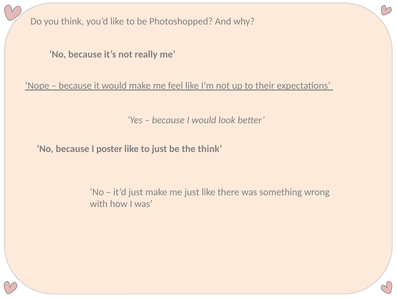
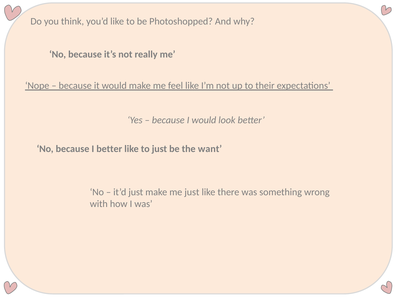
I poster: poster -> better
the think: think -> want
